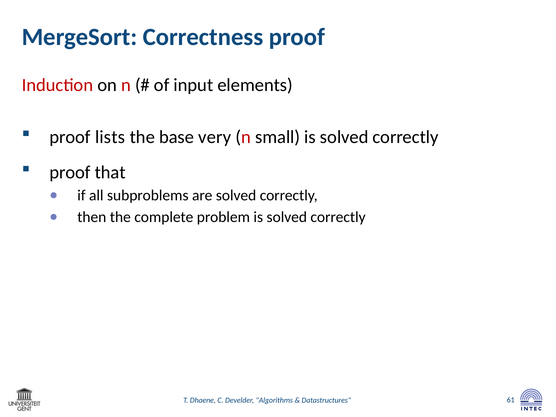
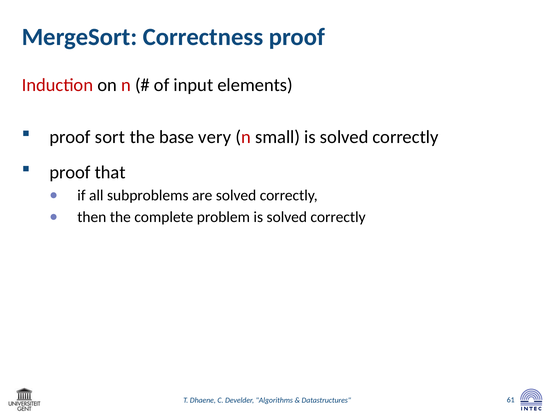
lists: lists -> sort
